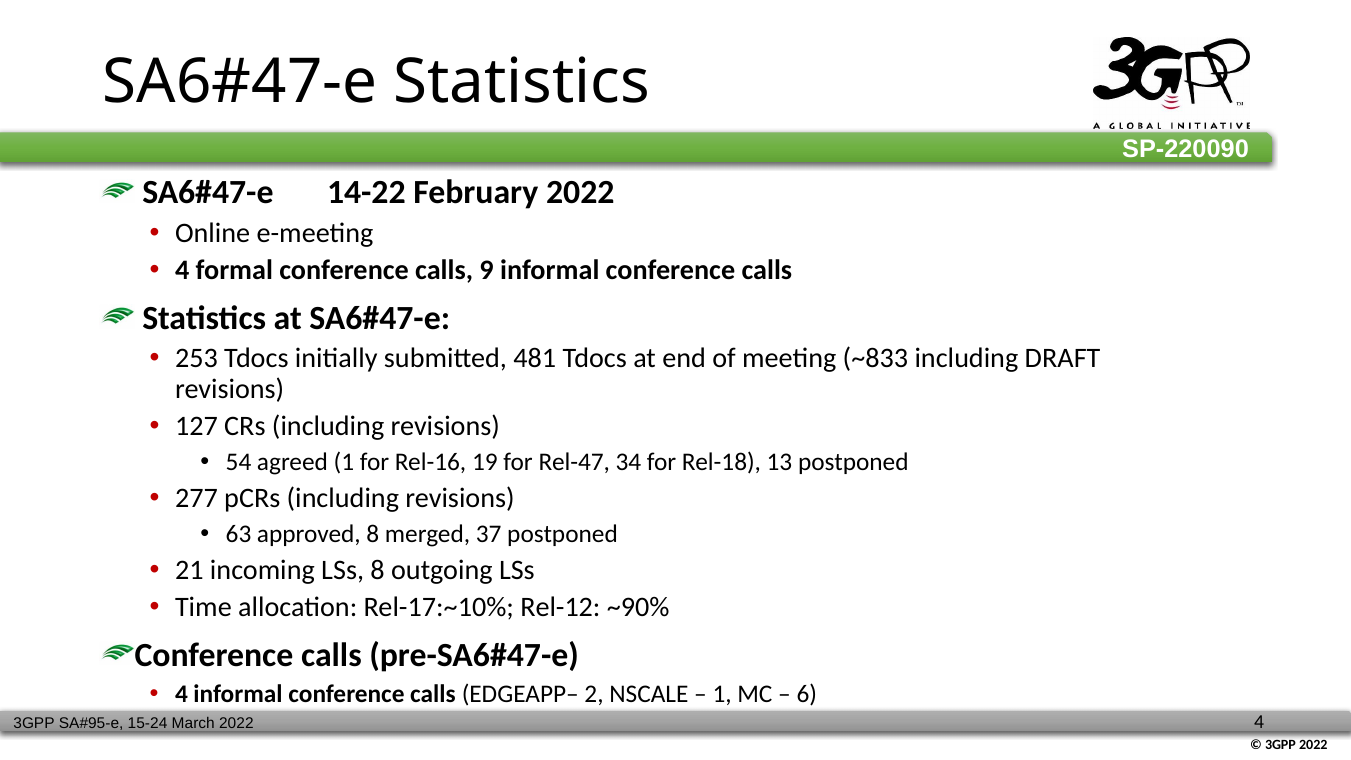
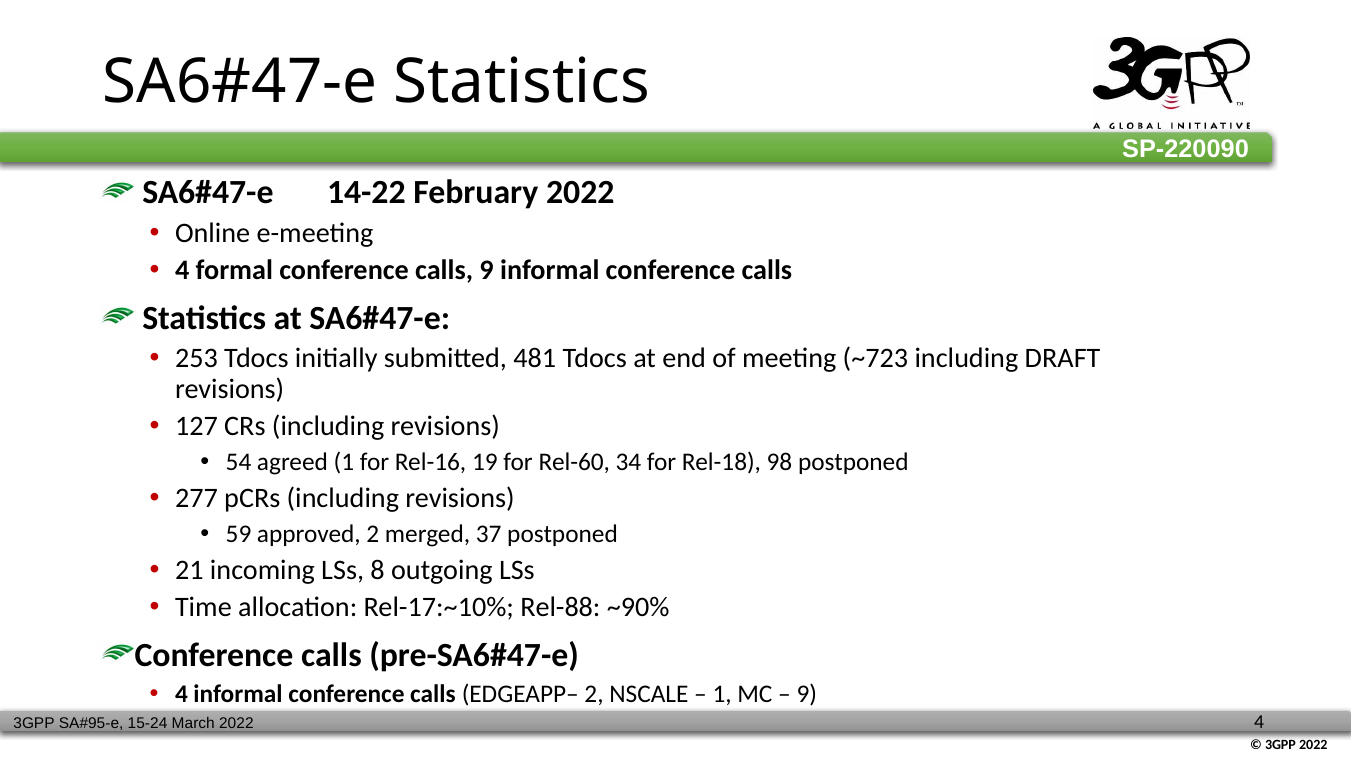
~833: ~833 -> ~723
Rel-47: Rel-47 -> Rel-60
13: 13 -> 98
63: 63 -> 59
approved 8: 8 -> 2
Rel-12: Rel-12 -> Rel-88
6 at (807, 694): 6 -> 9
